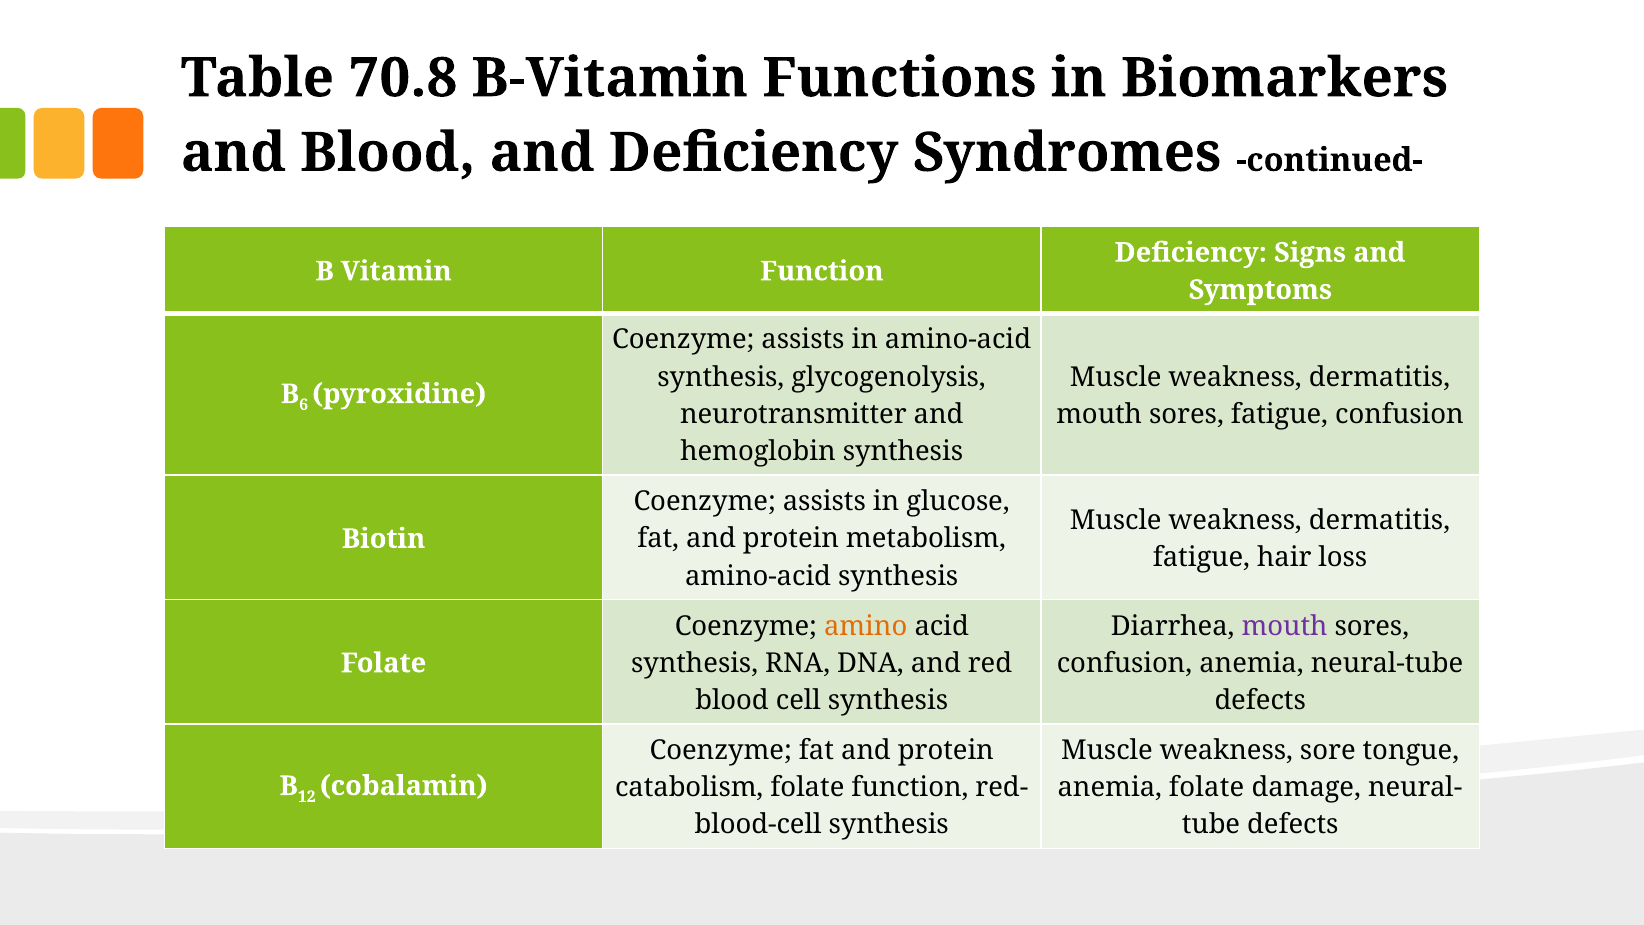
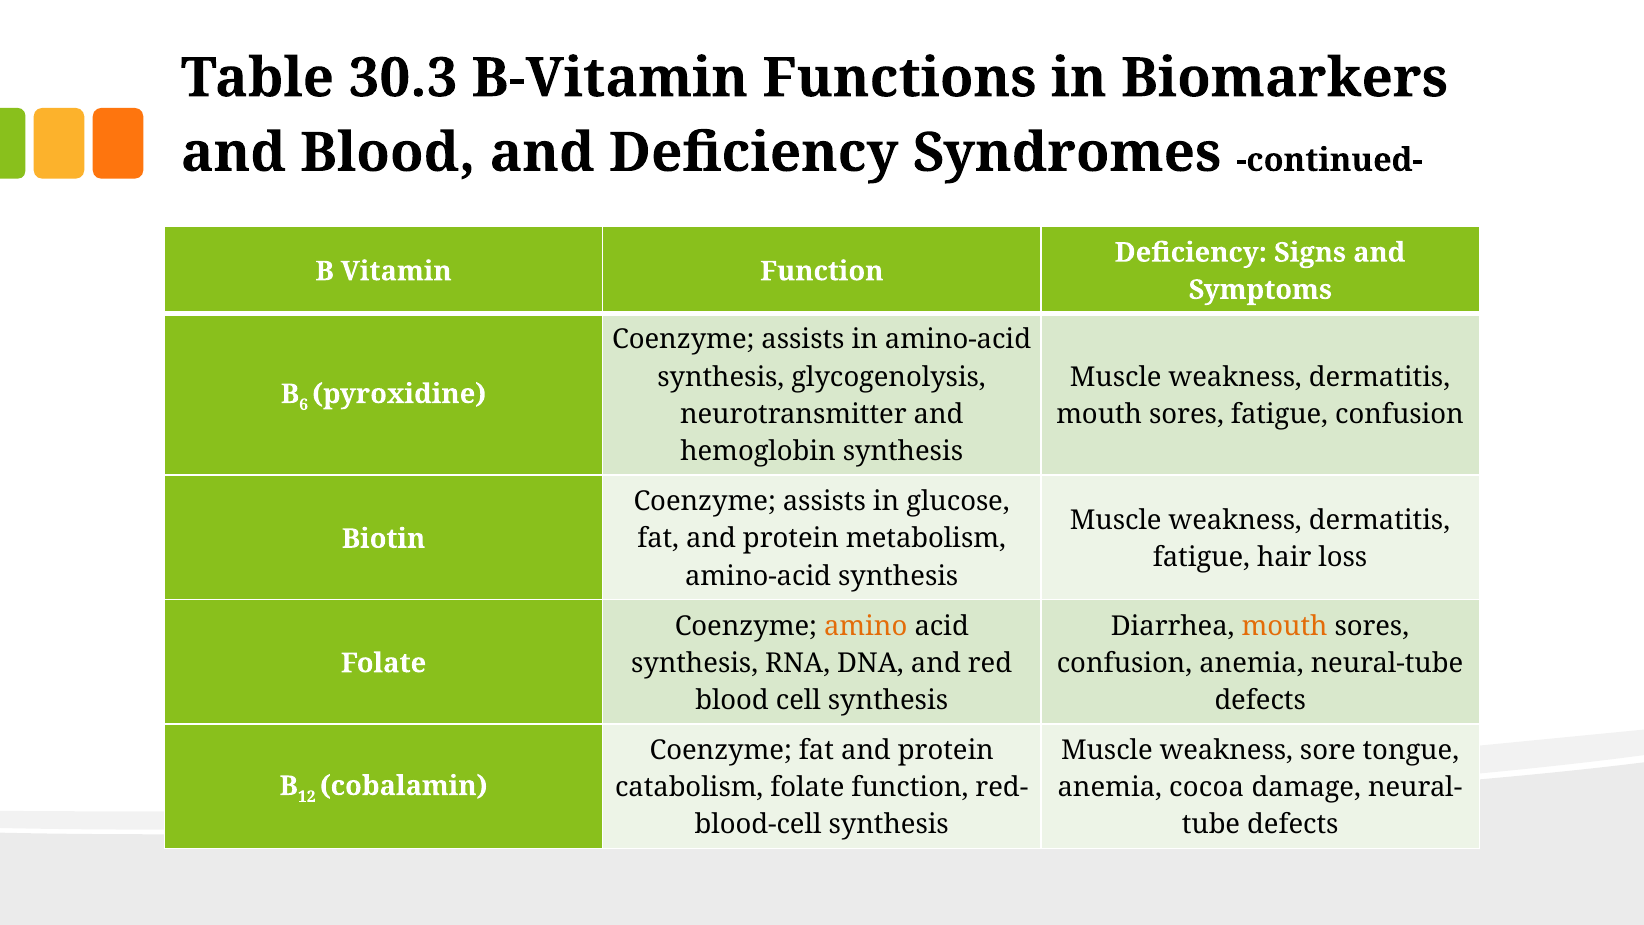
70.8: 70.8 -> 30.3
mouth at (1285, 626) colour: purple -> orange
anemia folate: folate -> cocoa
